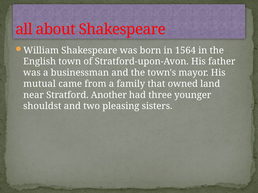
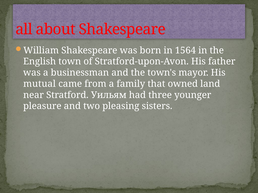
Another: Another -> Уильям
shouldst: shouldst -> pleasure
